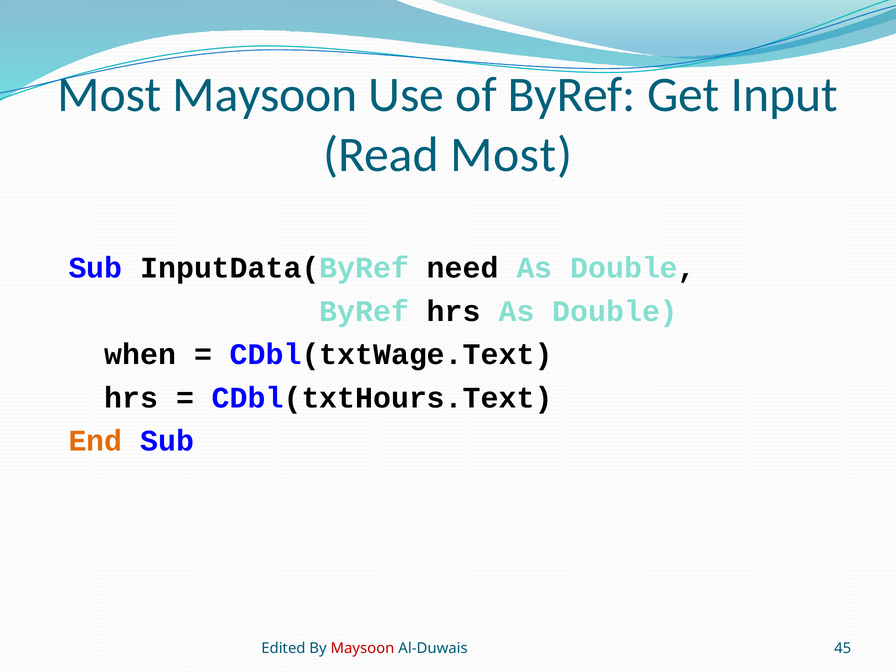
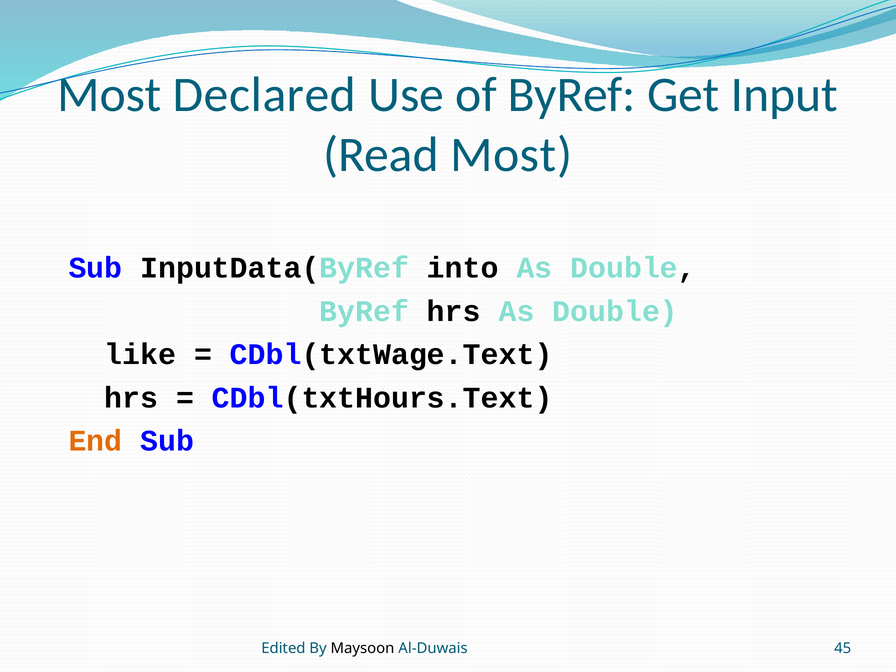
Most Maysoon: Maysoon -> Declared
need: need -> into
when: when -> like
Maysoon at (362, 648) colour: red -> black
